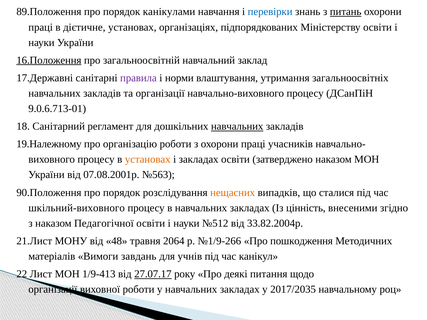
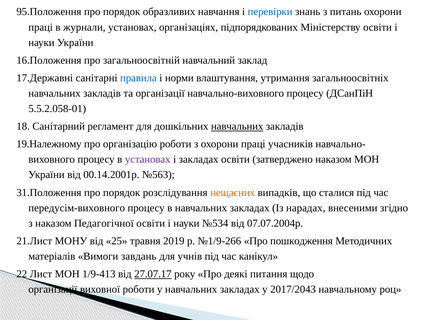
89.Положення: 89.Положення -> 95.Положення
канікулами: канікулами -> образливих
питань underline: present -> none
дієтичне: дієтичне -> журнали
16.Положення underline: present -> none
правила colour: purple -> blue
9.0.6.713-01: 9.0.6.713-01 -> 5.5.2.058-01
установах at (148, 160) colour: orange -> purple
07.08.2001р: 07.08.2001р -> 00.14.2001р
90.Положення: 90.Положення -> 31.Положення
шкільний-виховного: шкільний-виховного -> передусім-виховного
цінність: цінність -> нарадах
№512: №512 -> №534
33.82.2004р: 33.82.2004р -> 07.07.2004р
48: 48 -> 25
2064: 2064 -> 2019
2017/2035: 2017/2035 -> 2017/2043
